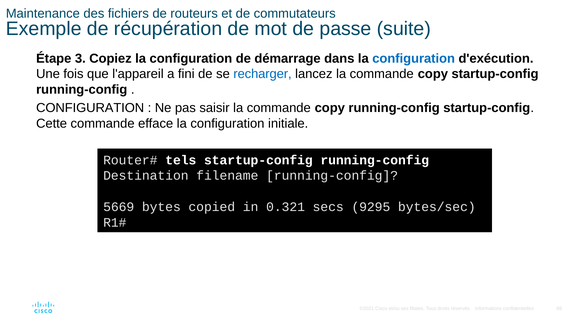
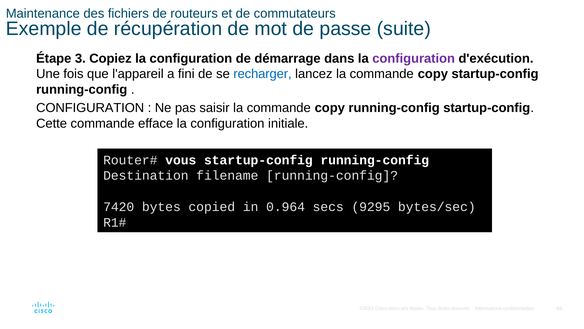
configuration at (414, 58) colour: blue -> purple
tels: tels -> vous
5669: 5669 -> 7420
0.321: 0.321 -> 0.964
